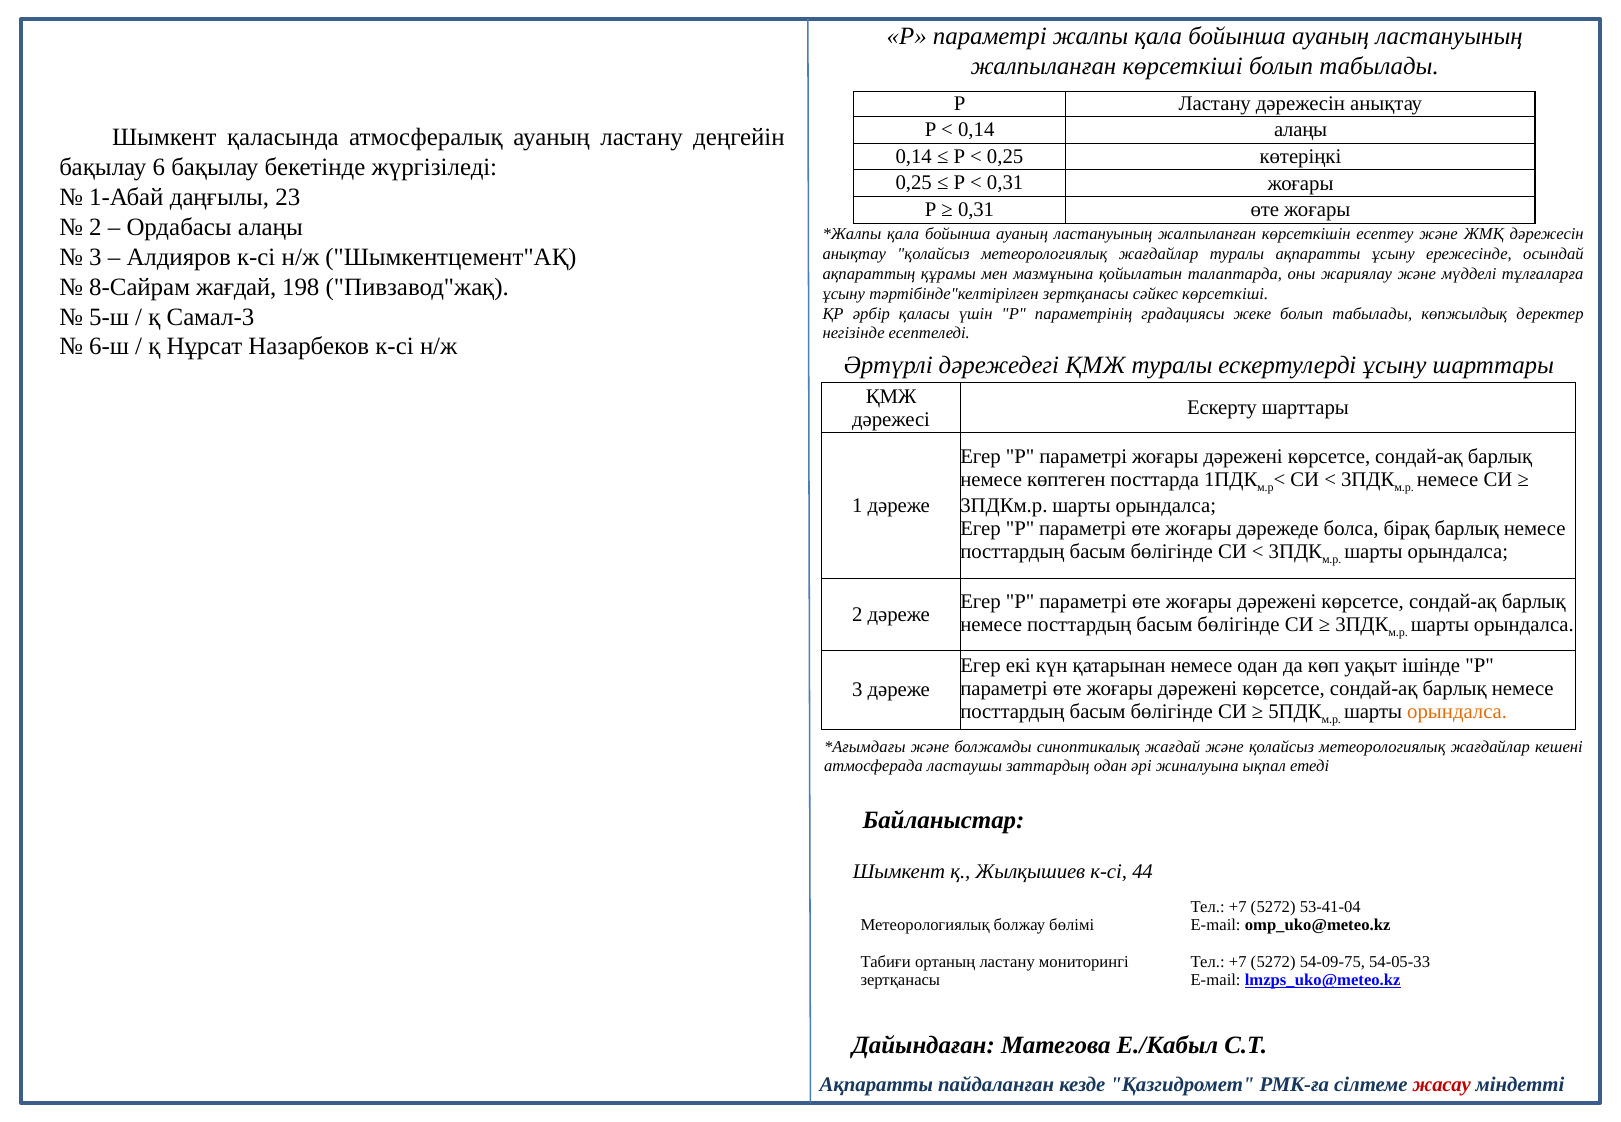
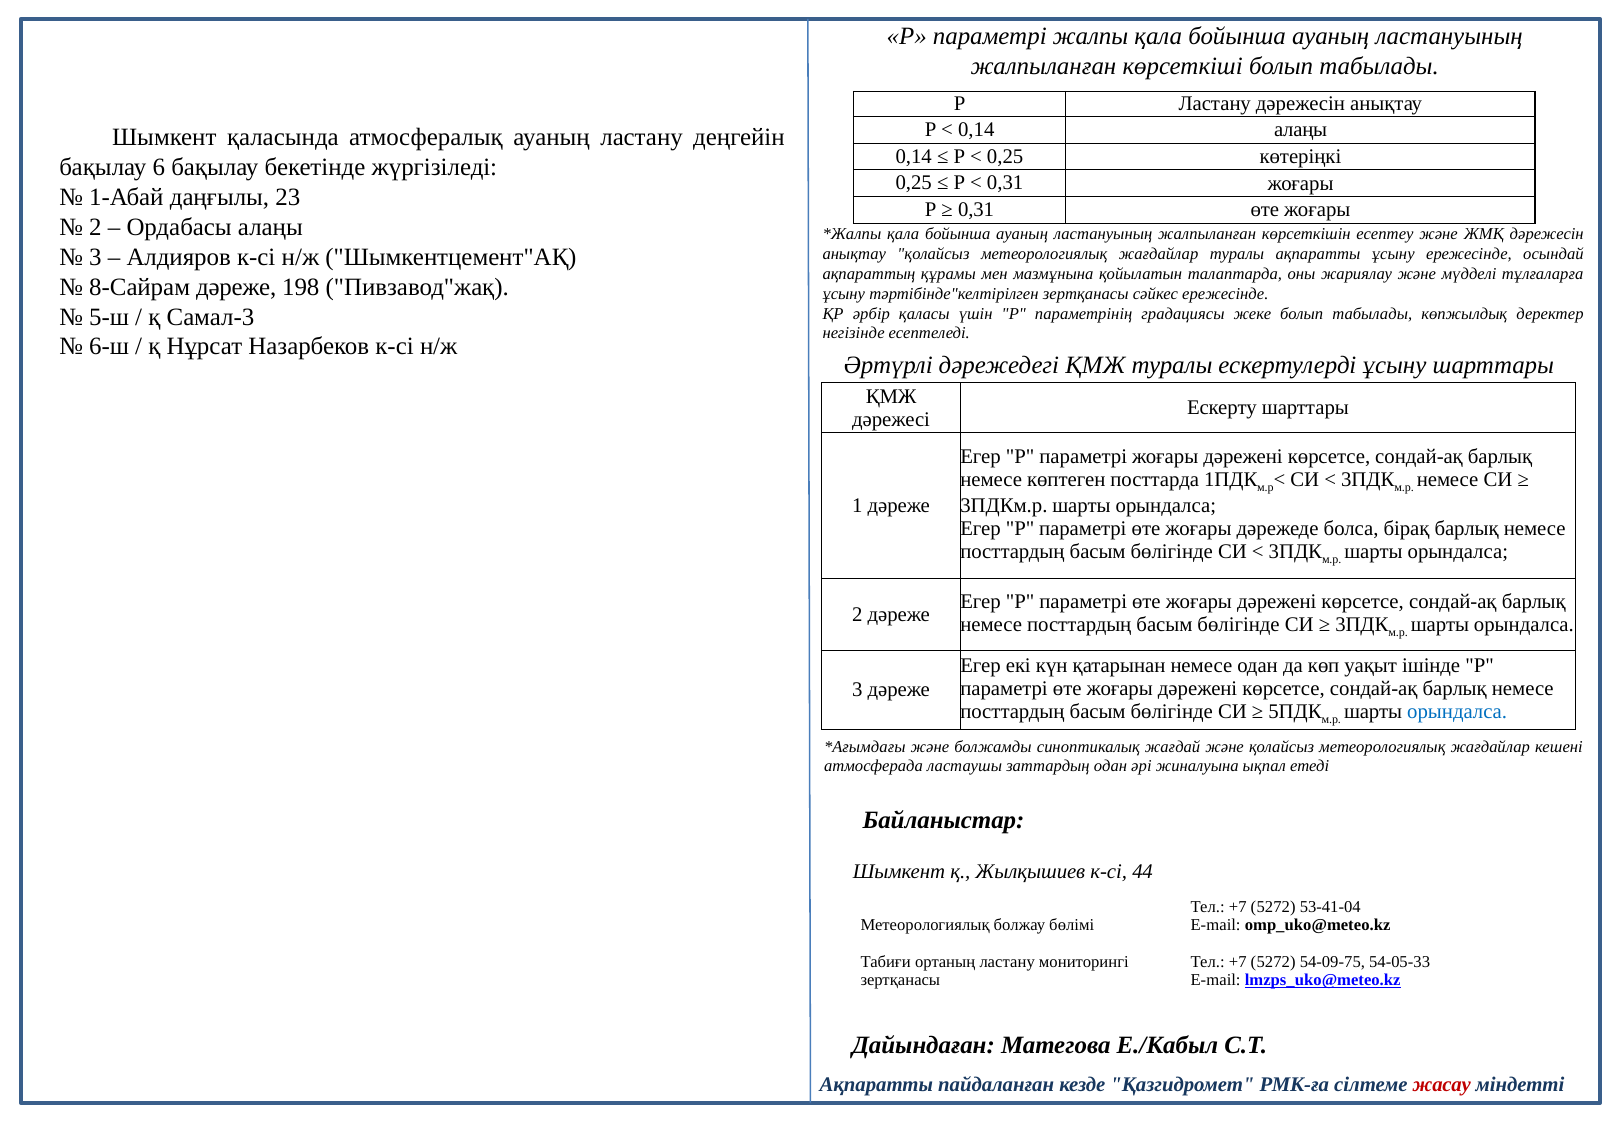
8-Сайрам жағдай: жағдай -> дәреже
сәйкес көрсеткіші: көрсеткіші -> ережесінде
орындалса at (1457, 711) colour: orange -> blue
